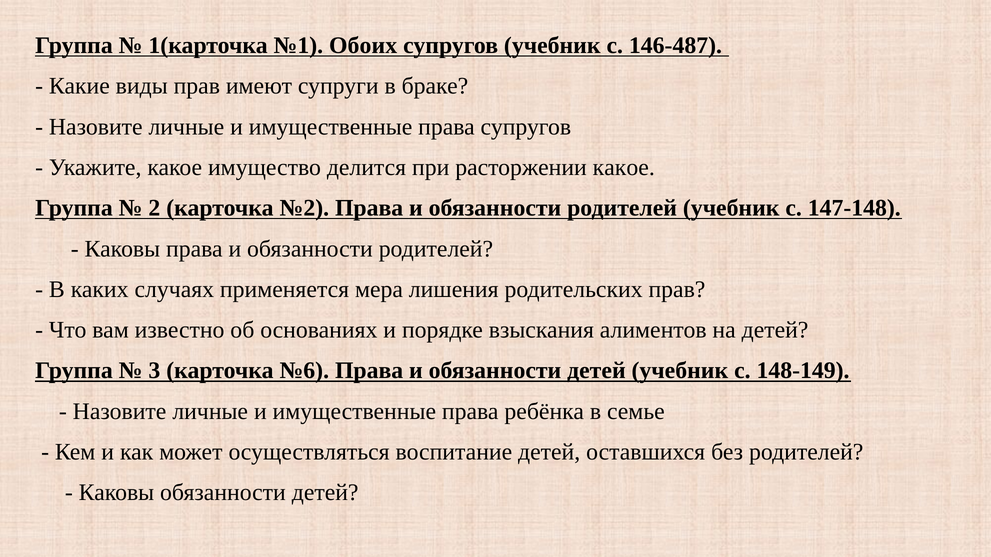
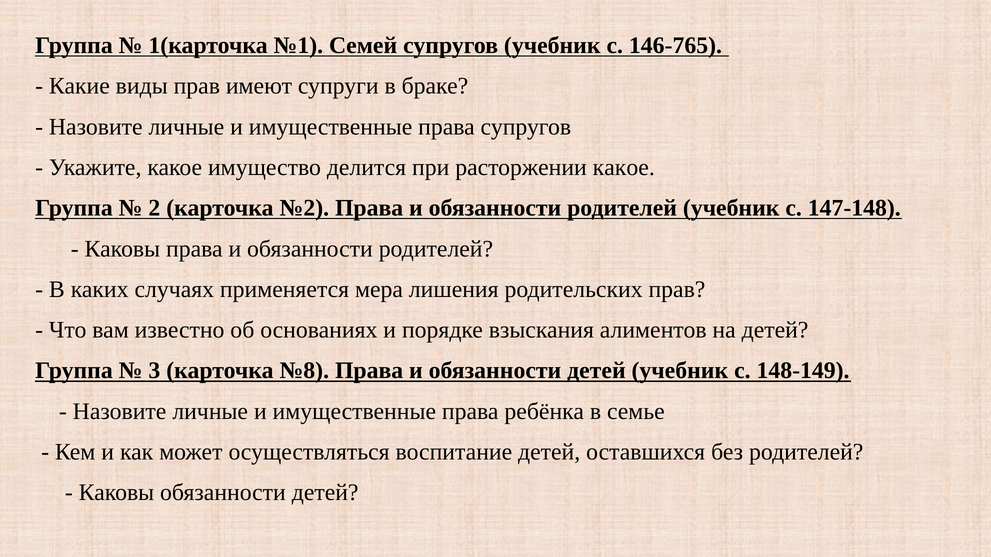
Обоих: Обоих -> Семей
146-487: 146-487 -> 146-765
№6: №6 -> №8
